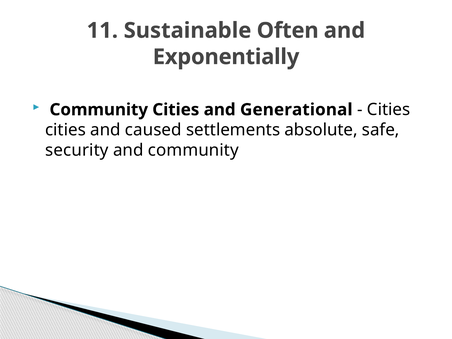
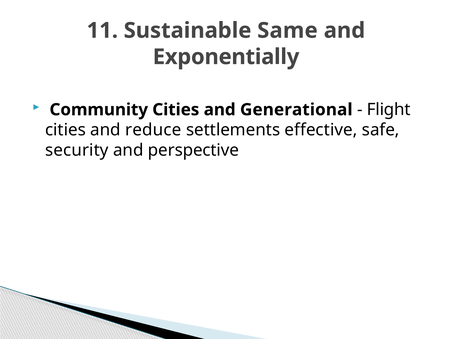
Often: Often -> Same
Cities at (389, 110): Cities -> Flight
caused: caused -> reduce
absolute: absolute -> effective
and community: community -> perspective
